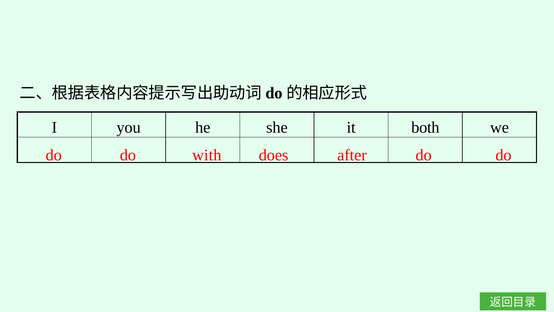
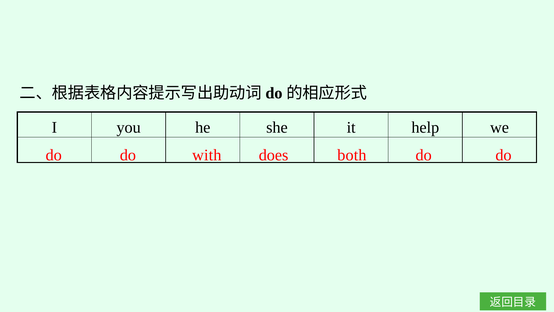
both: both -> help
after: after -> both
